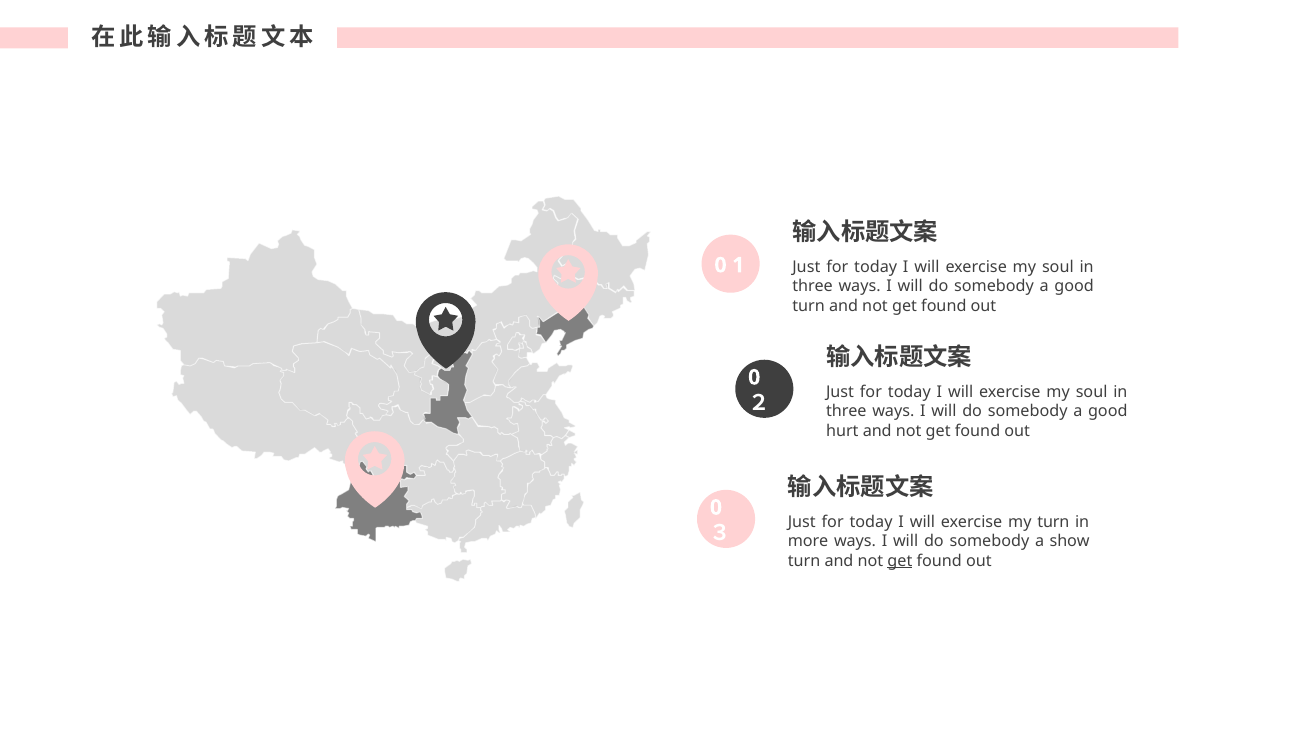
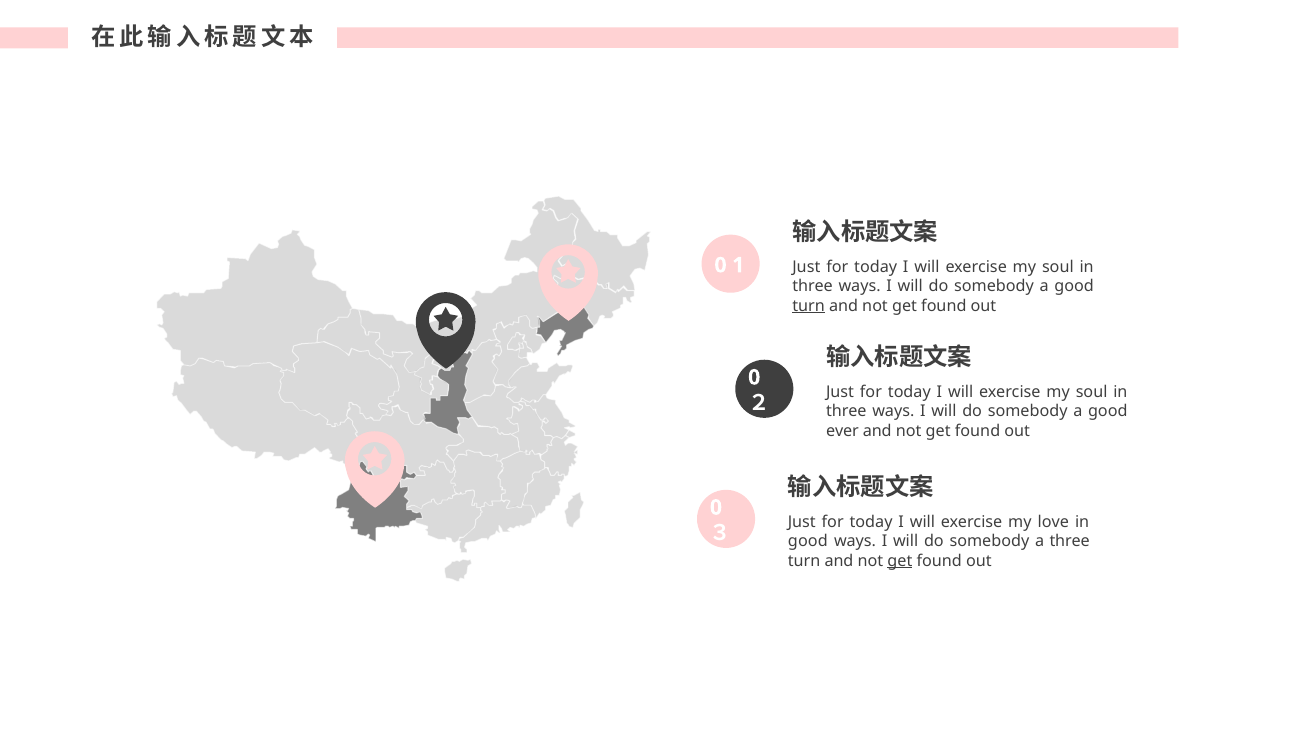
turn at (809, 306) underline: none -> present
hurt: hurt -> ever
my turn: turn -> love
more at (808, 541): more -> good
a show: show -> three
